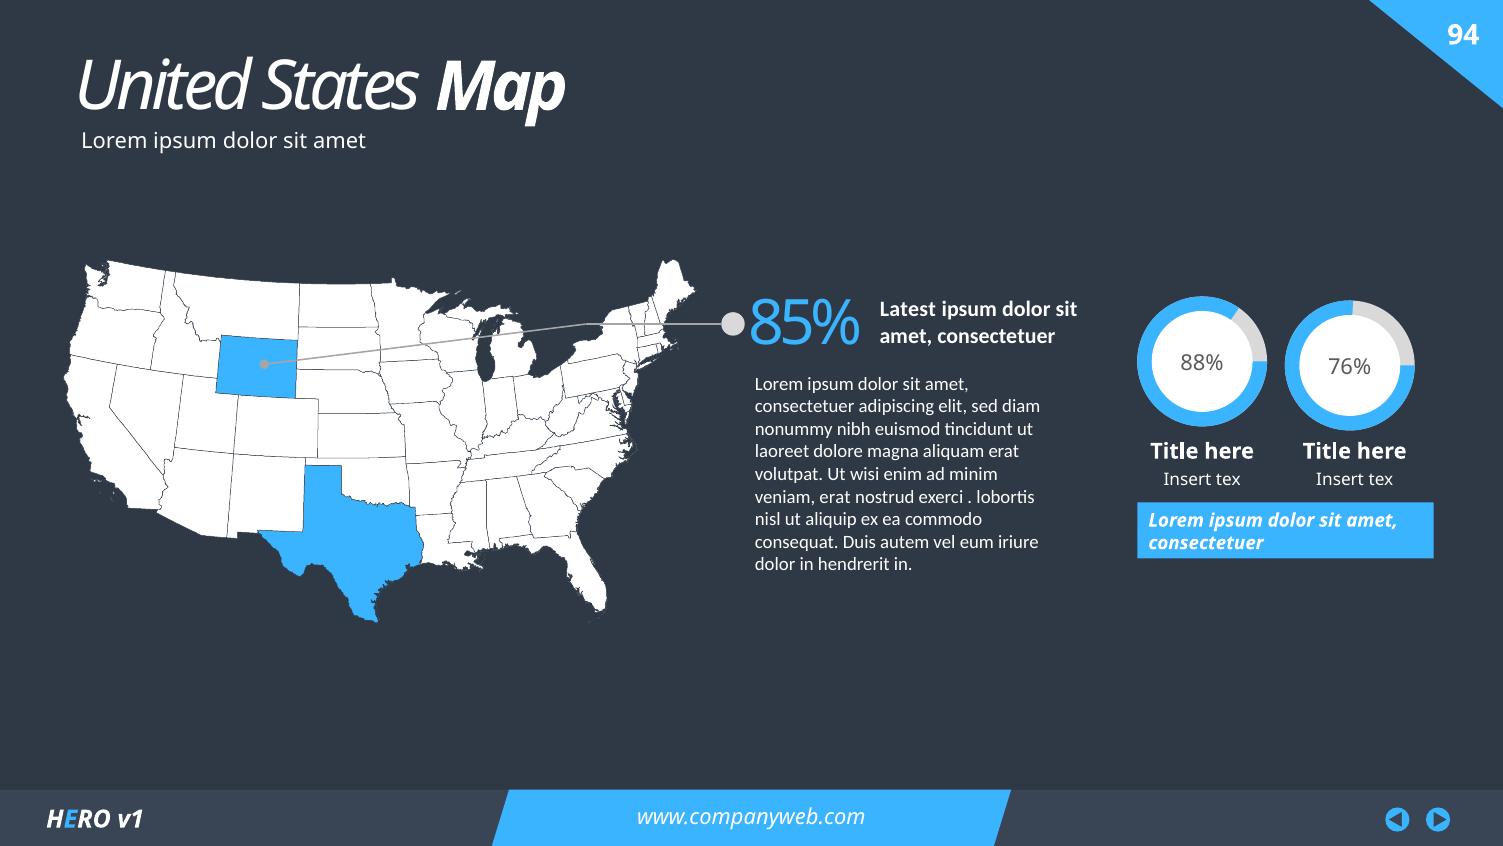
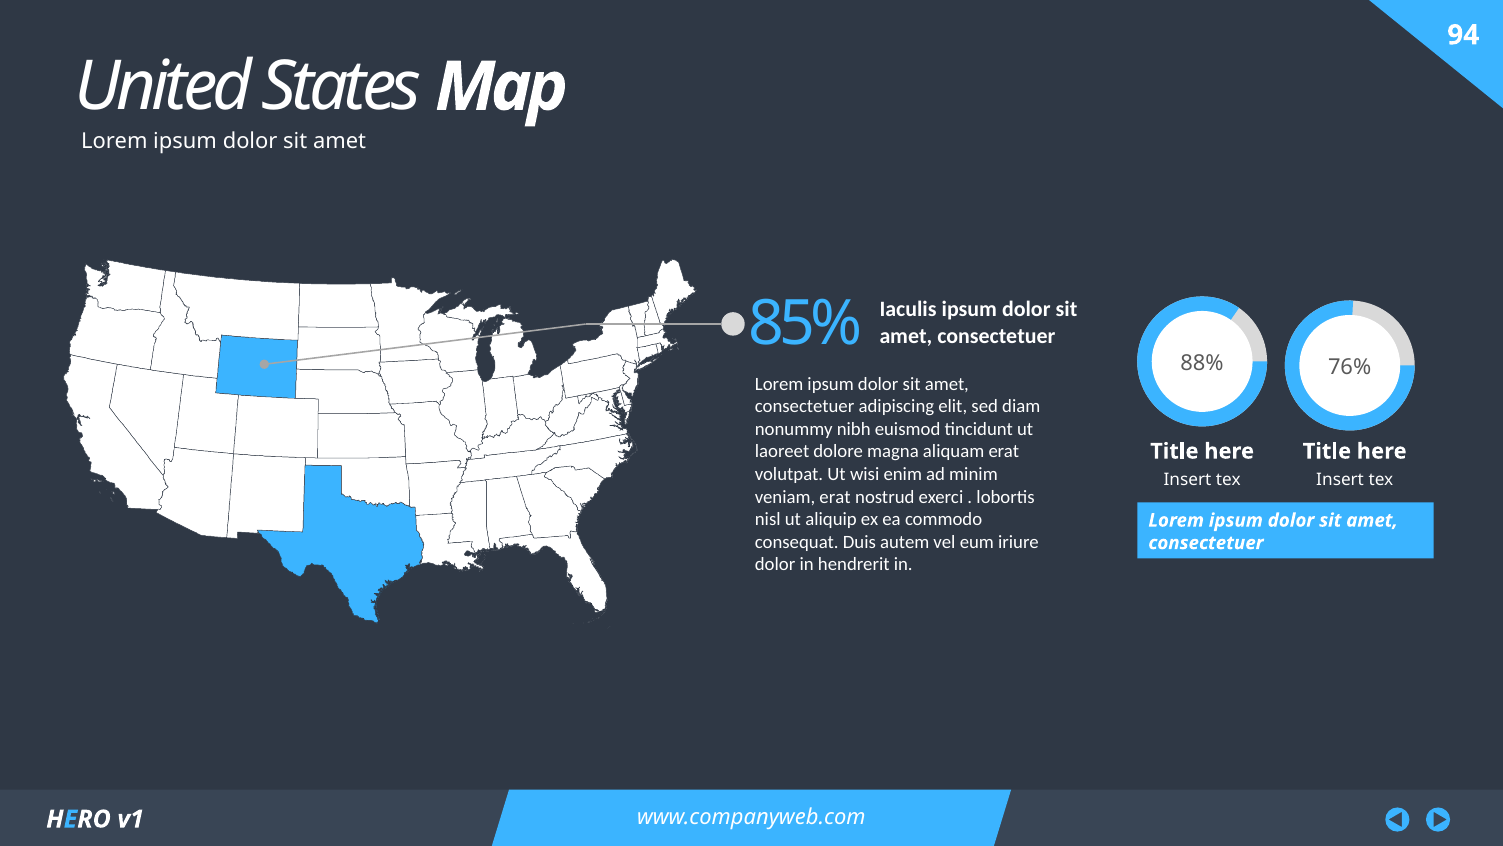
Latest: Latest -> Iaculis
